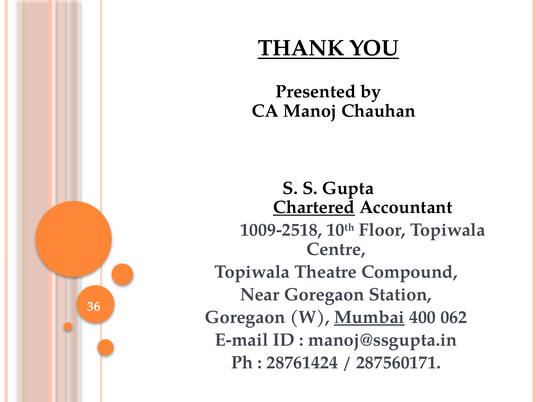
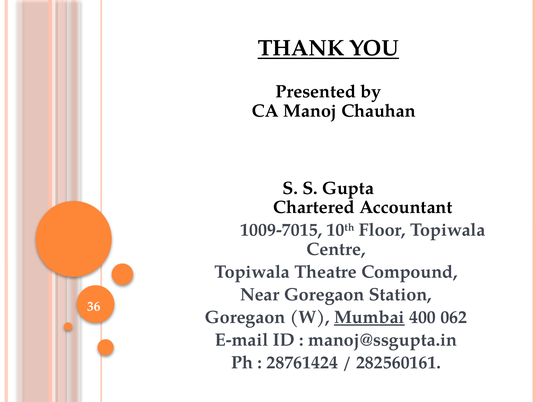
Chartered underline: present -> none
1009-2518: 1009-2518 -> 1009-7015
287560171: 287560171 -> 282560161
